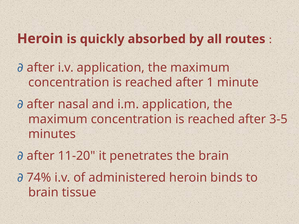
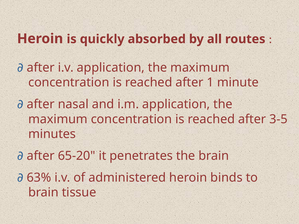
11-20: 11-20 -> 65-20
74%: 74% -> 63%
